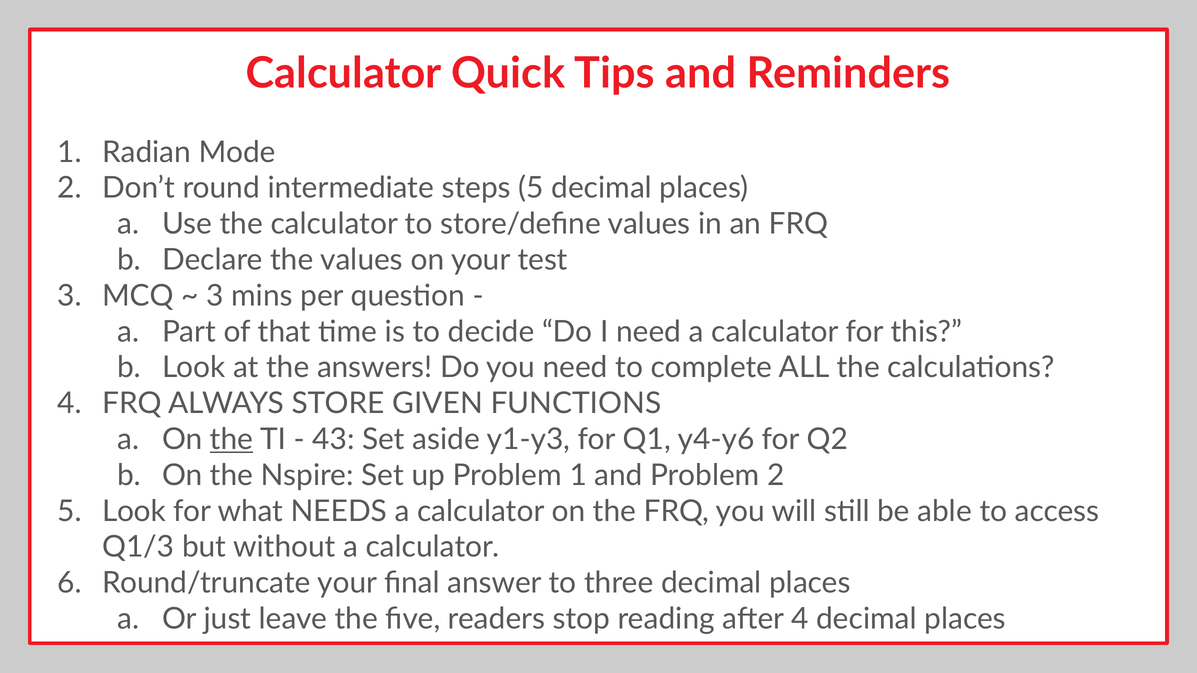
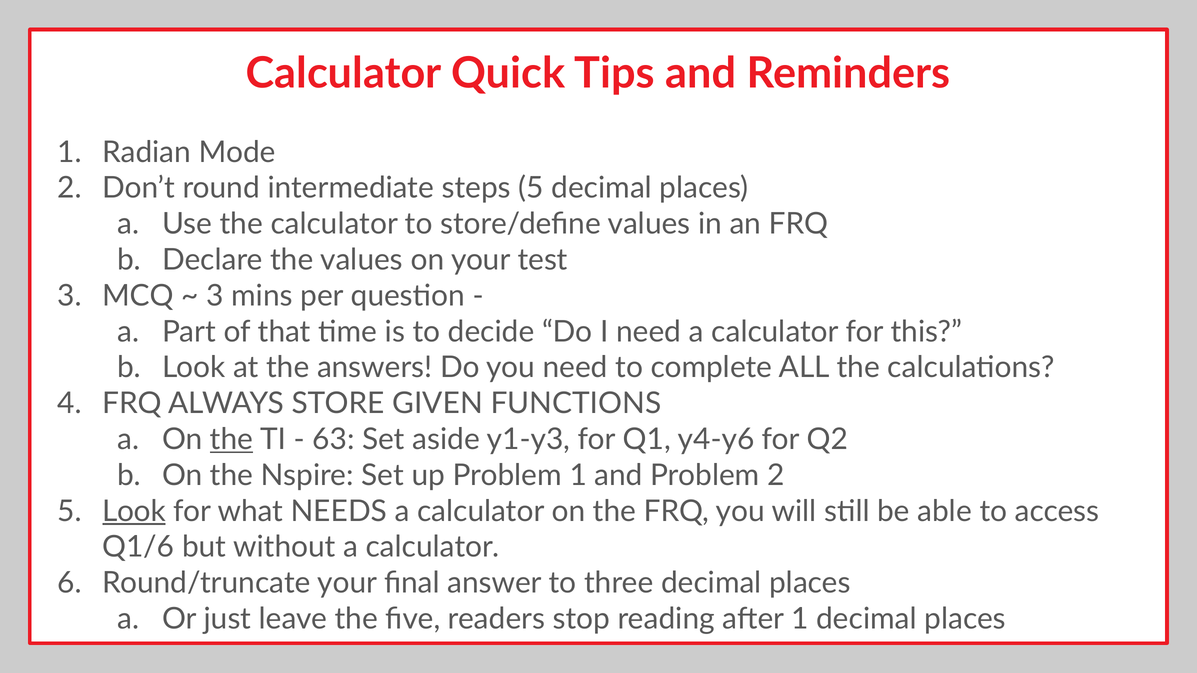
43: 43 -> 63
Look at (134, 511) underline: none -> present
Q1/3: Q1/3 -> Q1/6
after 4: 4 -> 1
